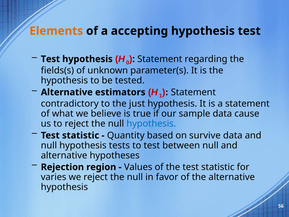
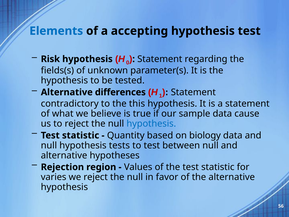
Elements colour: orange -> blue
Test at (50, 59): Test -> Risk
estimators: estimators -> differences
just: just -> this
survive: survive -> biology
